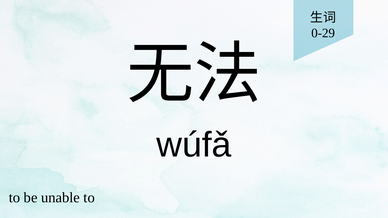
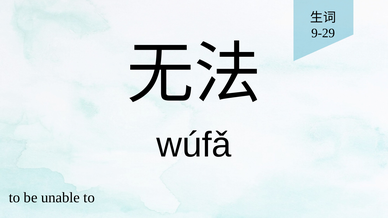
0-29: 0-29 -> 9-29
